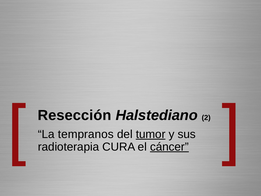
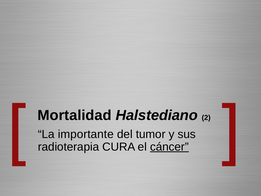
Resección: Resección -> Mortalidad
tempranos: tempranos -> importante
tumor underline: present -> none
